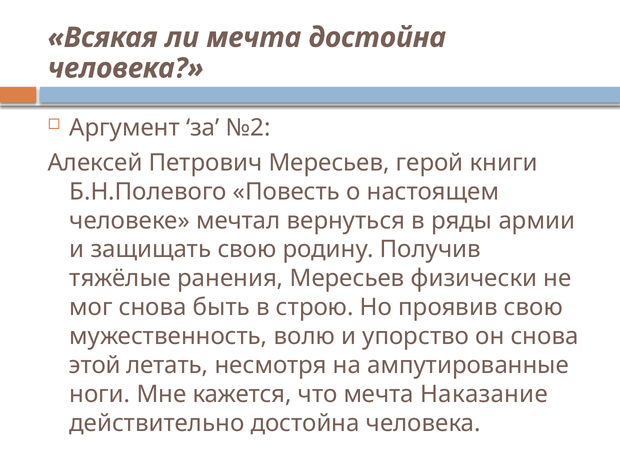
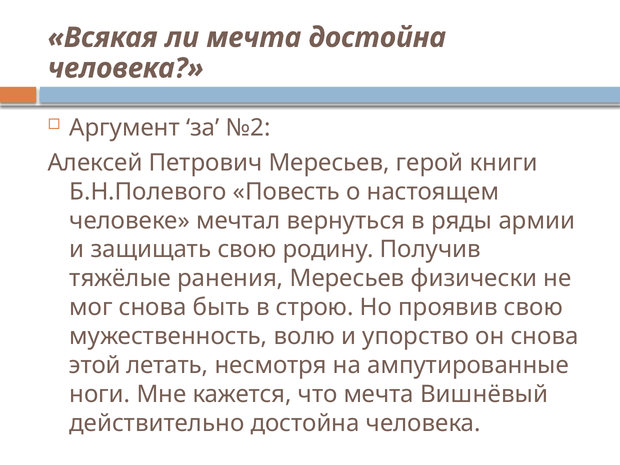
Наказание: Наказание -> Вишнёвый
